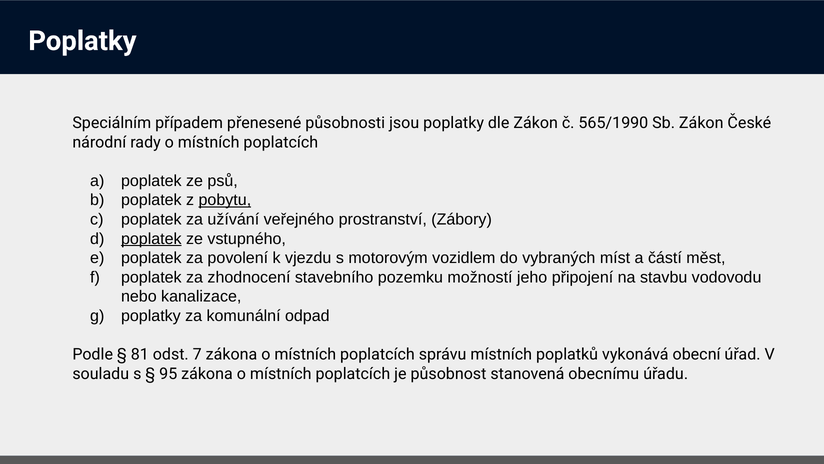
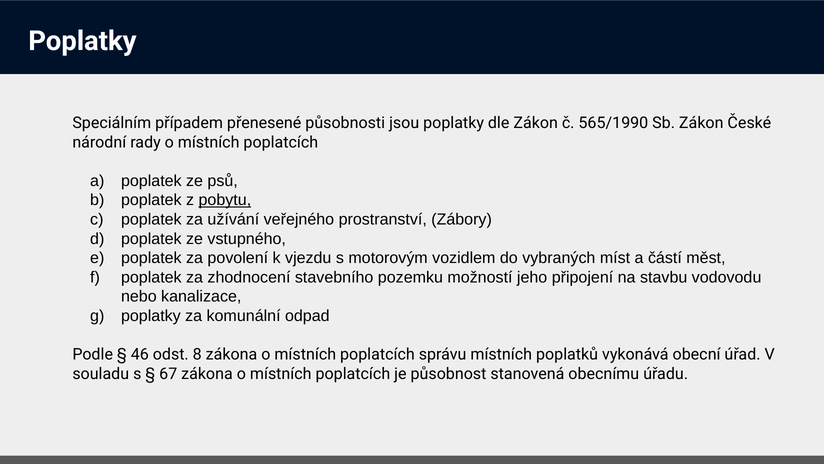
poplatek at (151, 238) underline: present -> none
81: 81 -> 46
7: 7 -> 8
95: 95 -> 67
